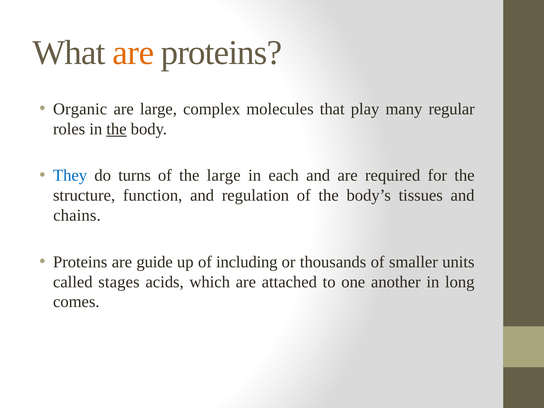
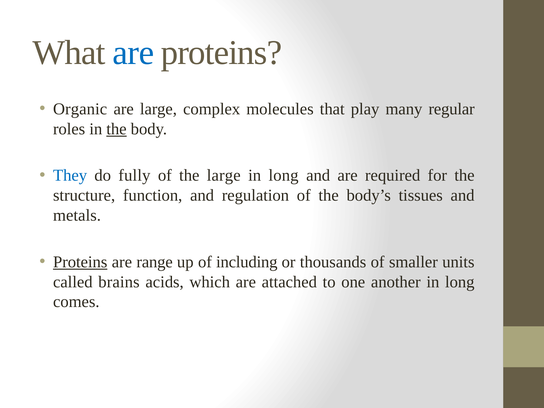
are at (133, 53) colour: orange -> blue
turns: turns -> fully
each at (284, 176): each -> long
chains: chains -> metals
Proteins at (80, 262) underline: none -> present
guide: guide -> range
stages: stages -> brains
